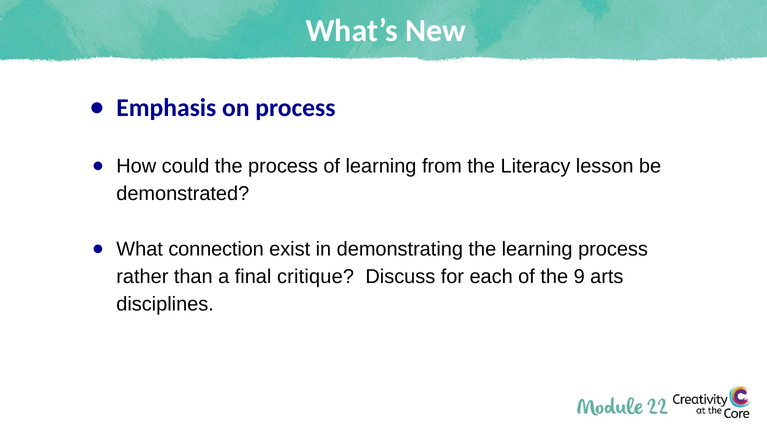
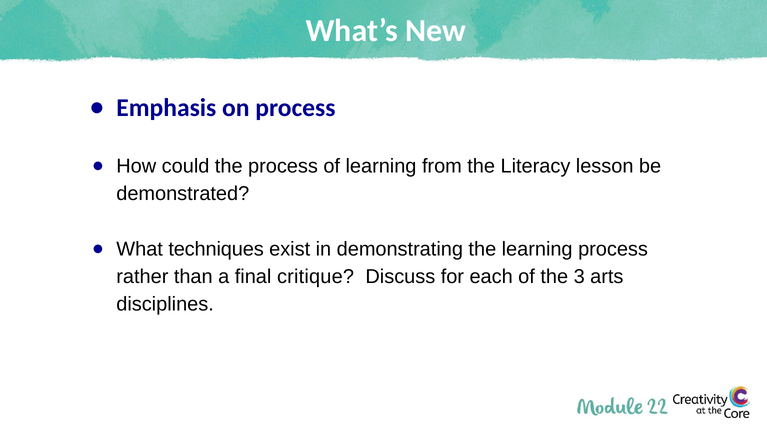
connection: connection -> techniques
9: 9 -> 3
